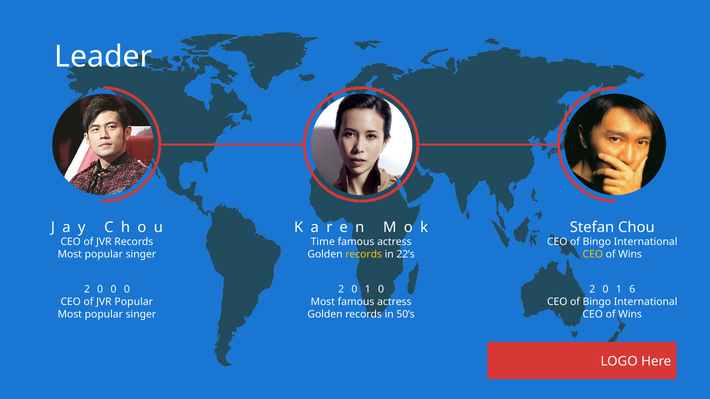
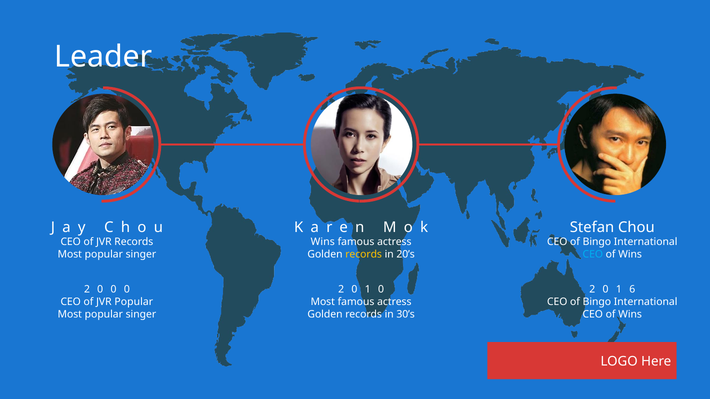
Time at (323, 242): Time -> Wins
22’s: 22’s -> 20’s
CEO at (593, 255) colour: yellow -> light blue
50’s: 50’s -> 30’s
